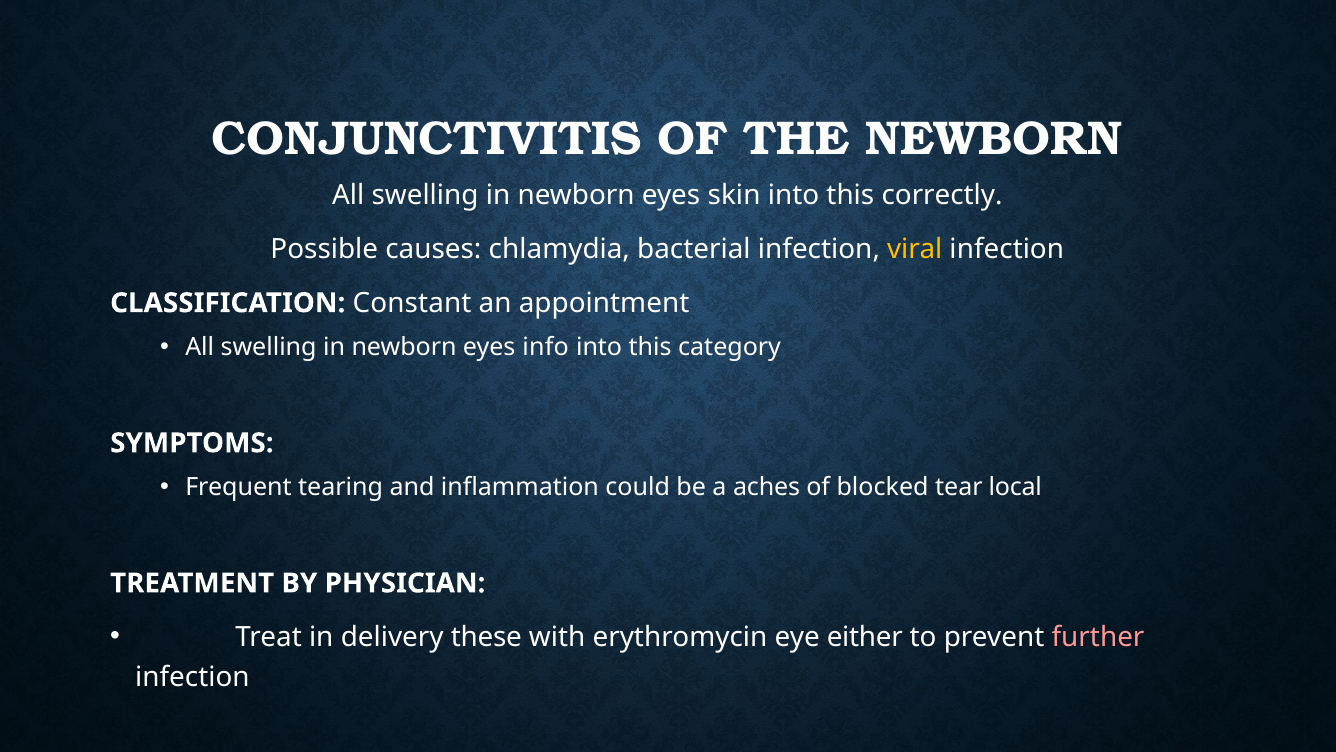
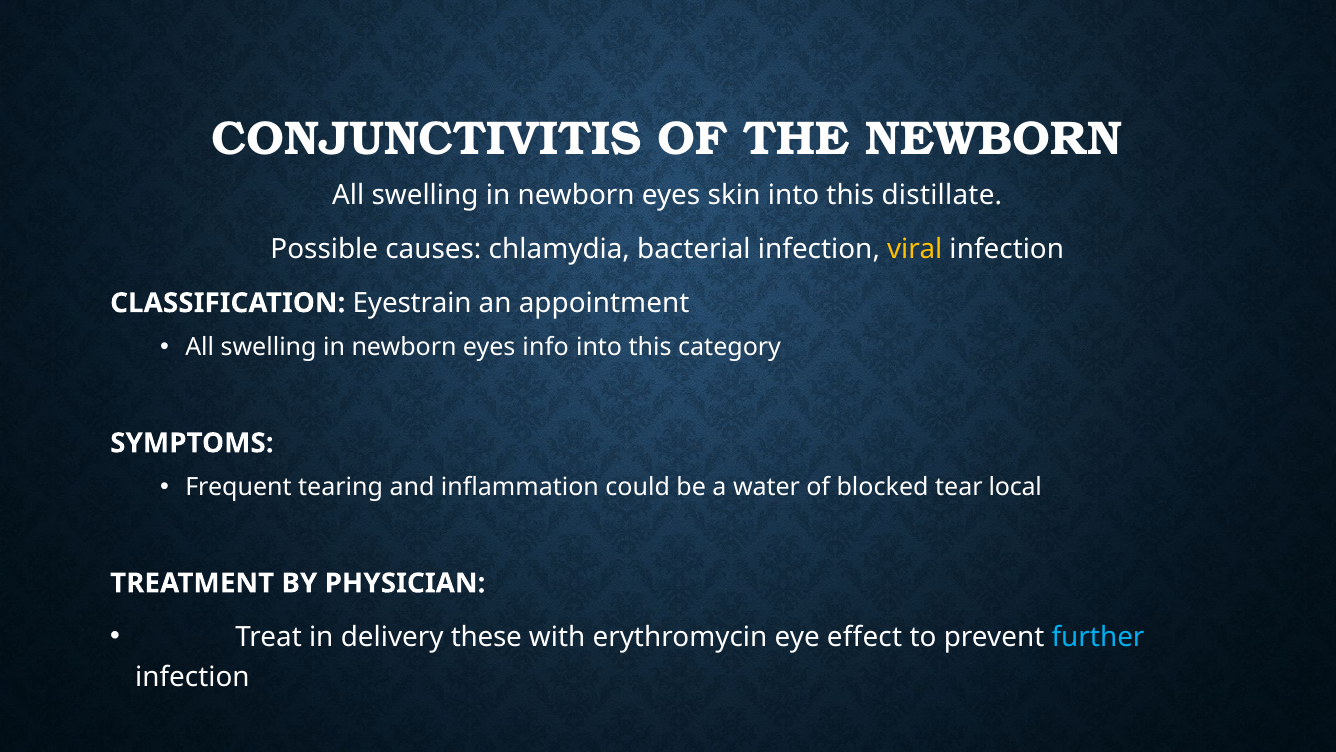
correctly: correctly -> distillate
Constant: Constant -> Eyestrain
aches: aches -> water
either: either -> effect
further colour: pink -> light blue
